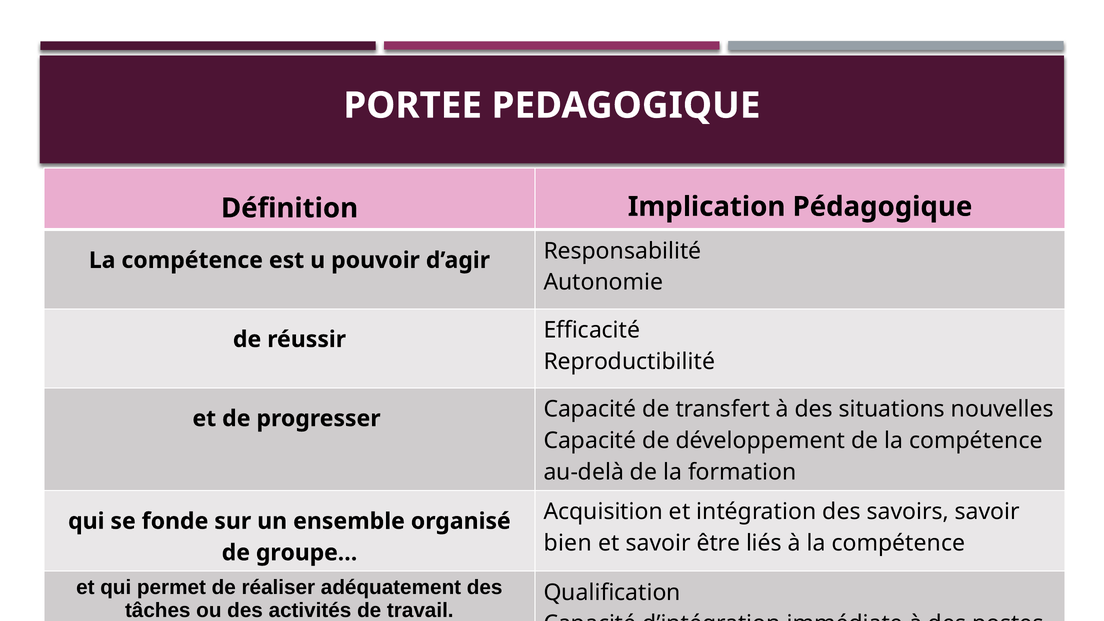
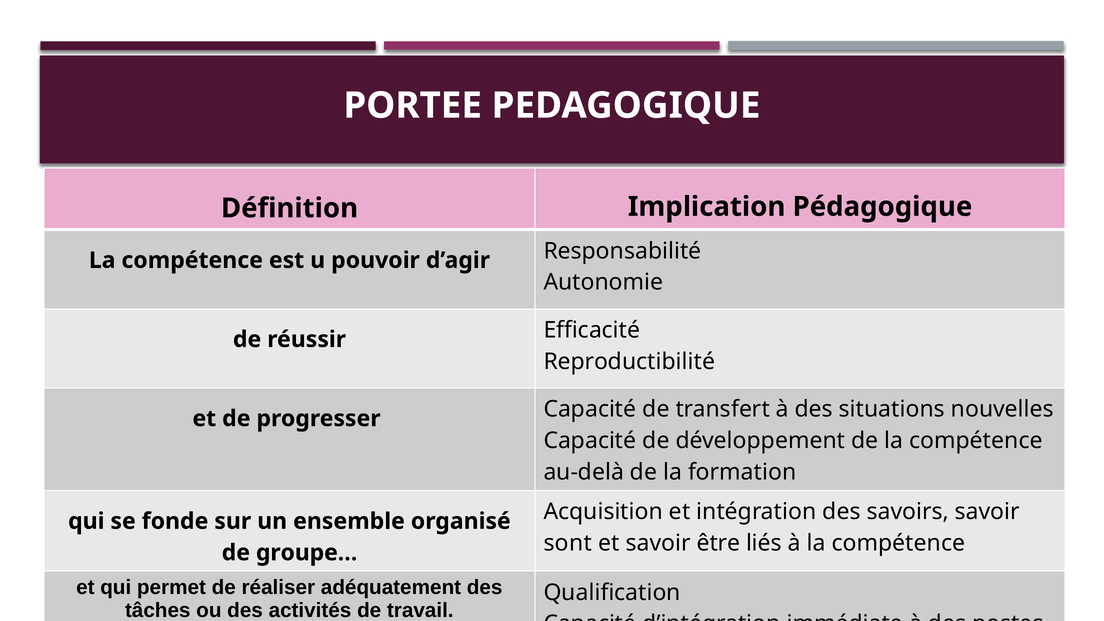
bien: bien -> sont
